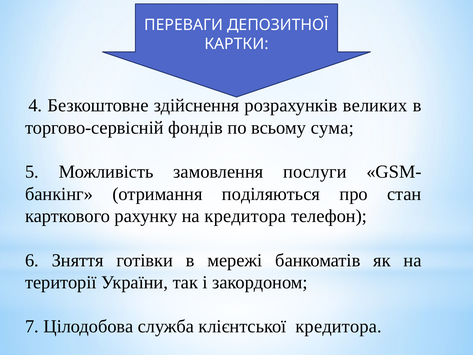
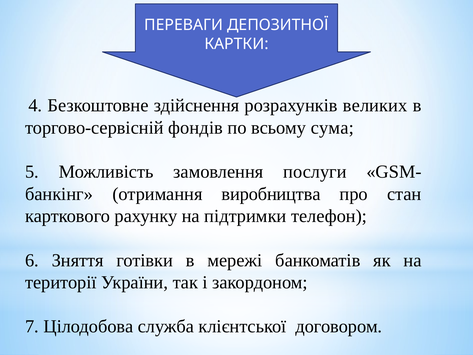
поділяються: поділяються -> виробництва
на кредитора: кредитора -> підтримки
клієнтської кредитора: кредитора -> договором
